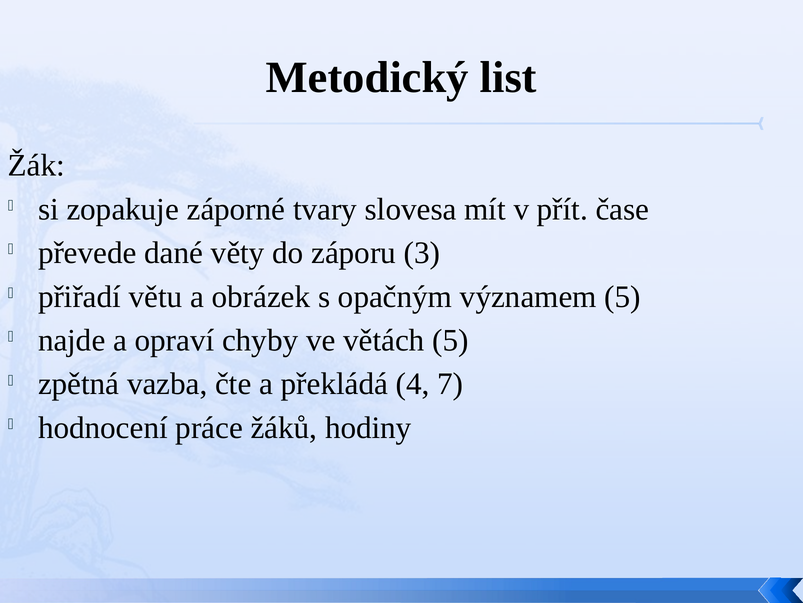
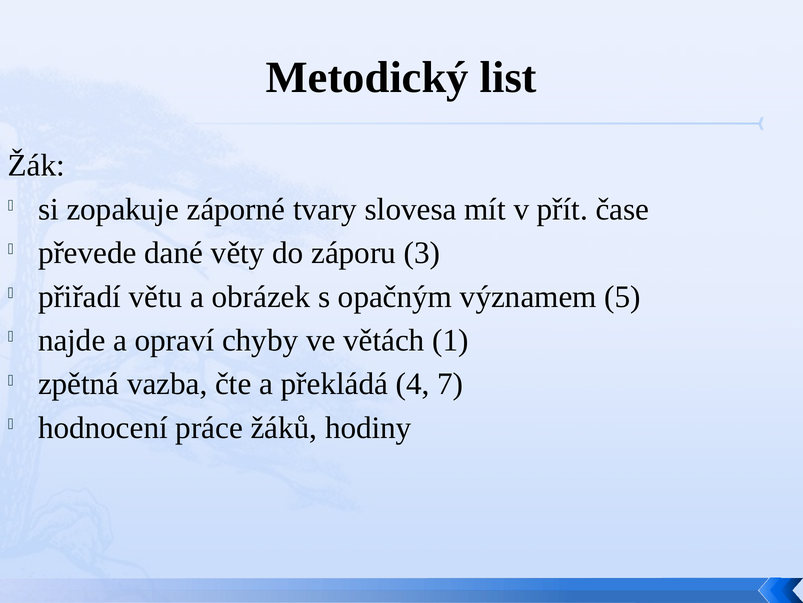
větách 5: 5 -> 1
